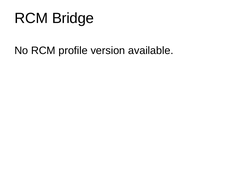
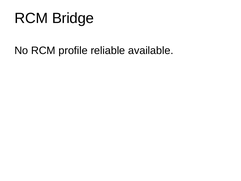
version: version -> reliable
